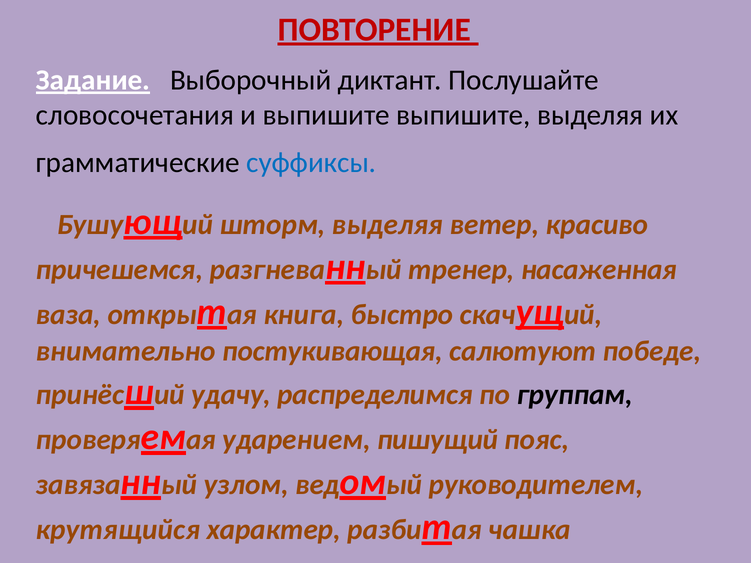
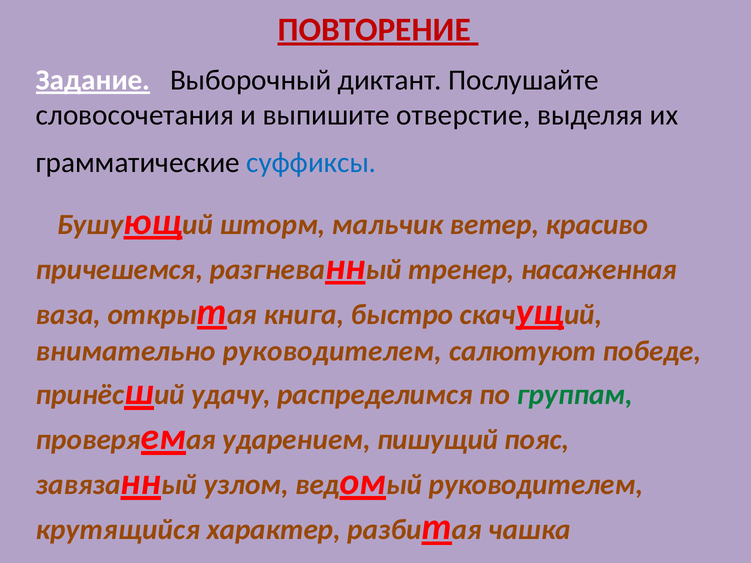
выпишите выпишите: выпишите -> отверстие
шторм выделяя: выделяя -> мальчик
внимательно постукивающая: постукивающая -> руководителем
группам colour: black -> green
